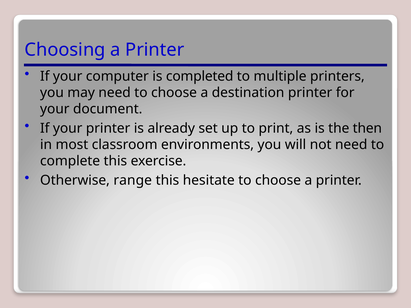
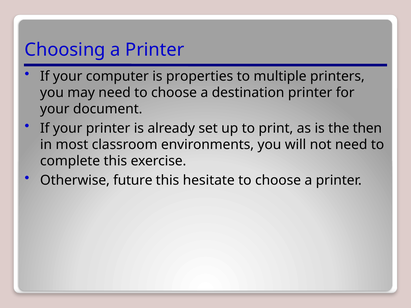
completed: completed -> properties
range: range -> future
